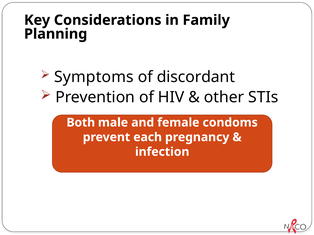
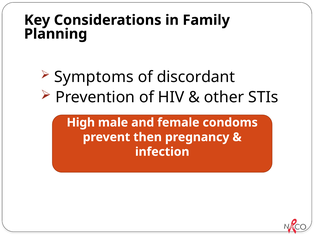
Both: Both -> High
each: each -> then
